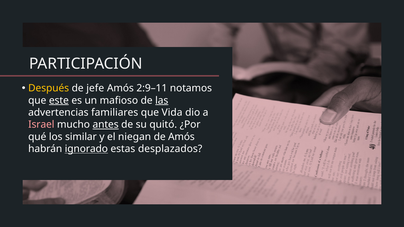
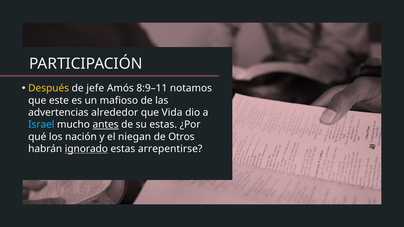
2:9–11: 2:9–11 -> 8:9–11
este underline: present -> none
las underline: present -> none
familiares: familiares -> alrededor
Israel colour: pink -> light blue
su quitó: quitó -> estas
similar: similar -> nación
de Amós: Amós -> Otros
desplazados: desplazados -> arrepentirse
